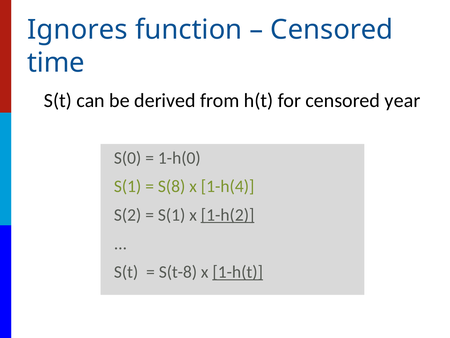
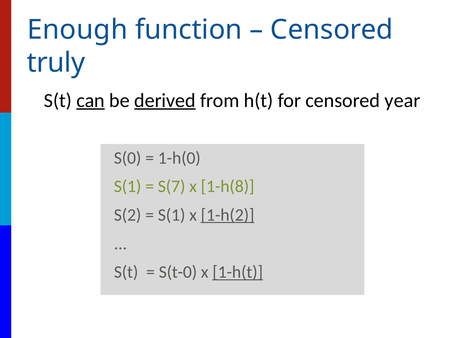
Ignores: Ignores -> Enough
time: time -> truly
can underline: none -> present
derived underline: none -> present
S(8: S(8 -> S(7
1-h(4: 1-h(4 -> 1-h(8
S(t-8: S(t-8 -> S(t-0
